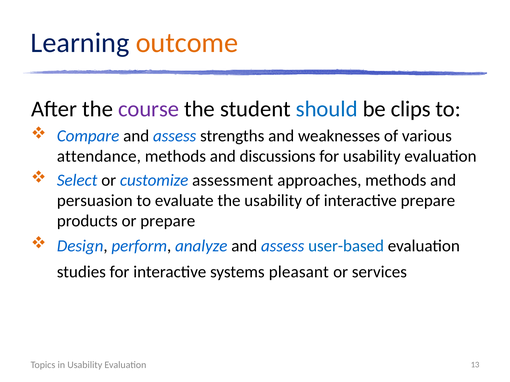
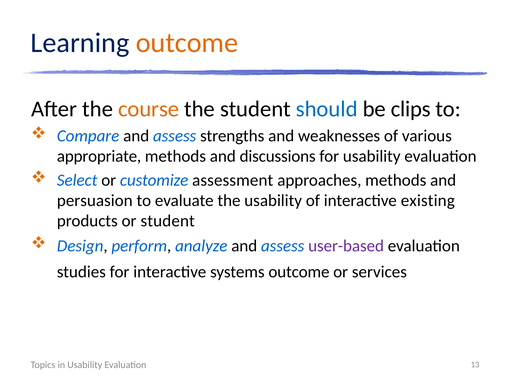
course colour: purple -> orange
attendance: attendance -> appropriate
interactive prepare: prepare -> existing
or prepare: prepare -> student
user-based colour: blue -> purple
systems pleasant: pleasant -> outcome
